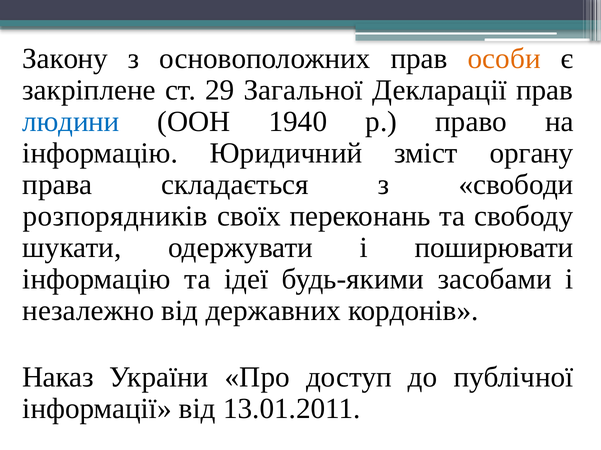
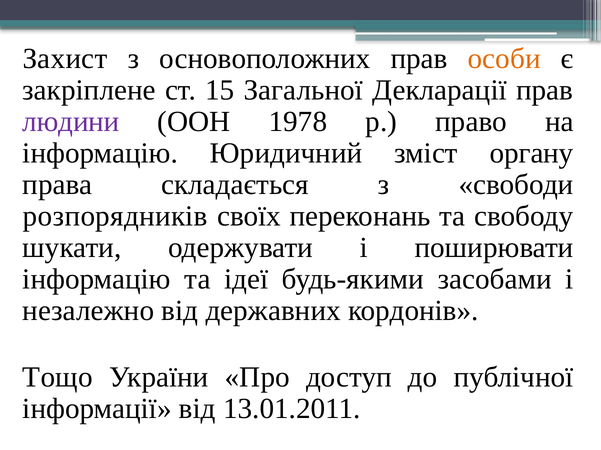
Закону: Закону -> Захист
29: 29 -> 15
людини colour: blue -> purple
1940: 1940 -> 1978
Наказ: Наказ -> Тощо
